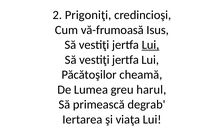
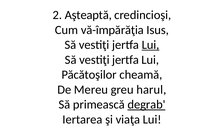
Prigoniţi: Prigoniţi -> Aşteaptă
vă-frumoasă: vă-frumoasă -> vă-împărăţia
Lumea: Lumea -> Mereu
degrab underline: none -> present
